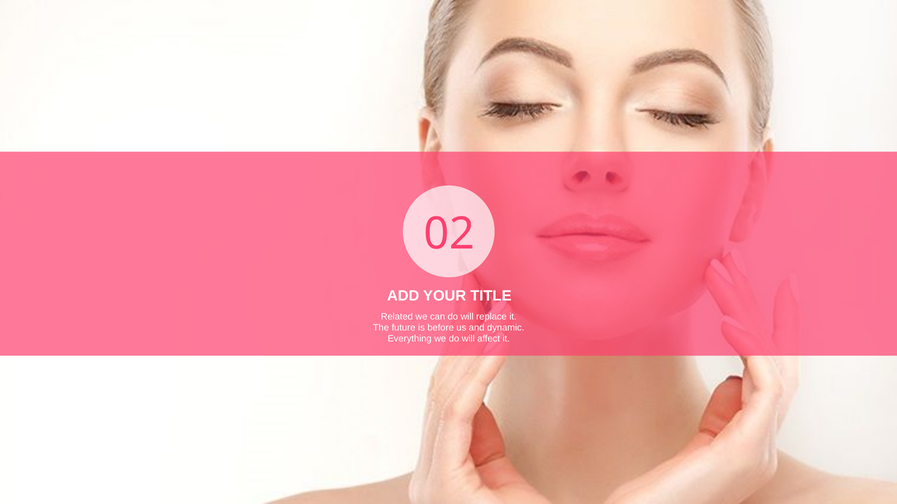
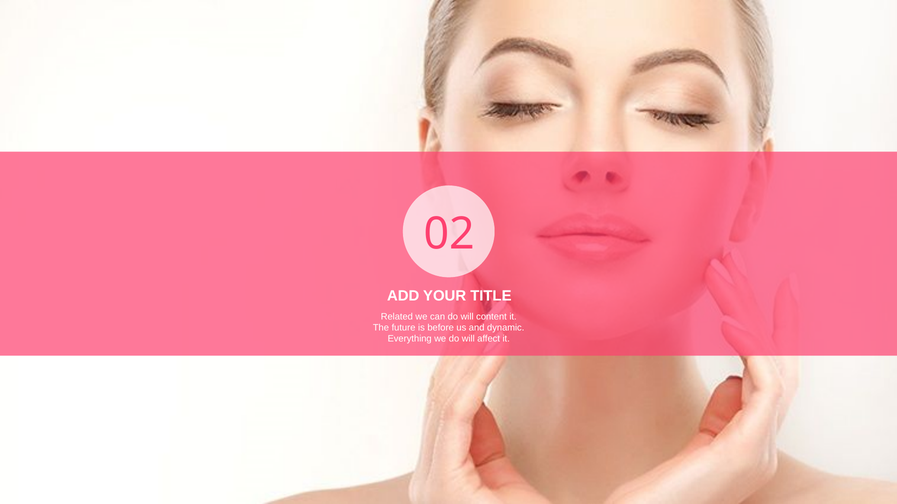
replace: replace -> content
